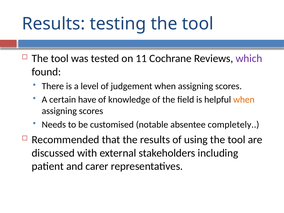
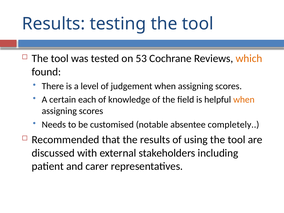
11: 11 -> 53
which colour: purple -> orange
have: have -> each
